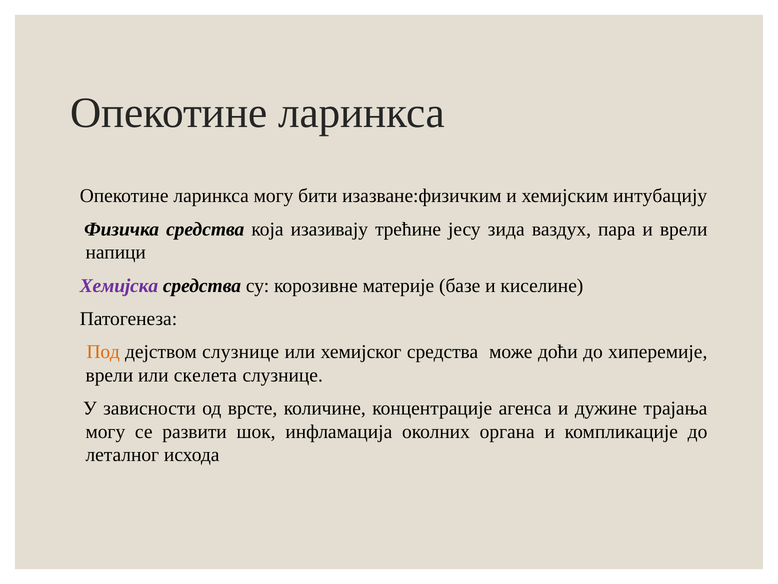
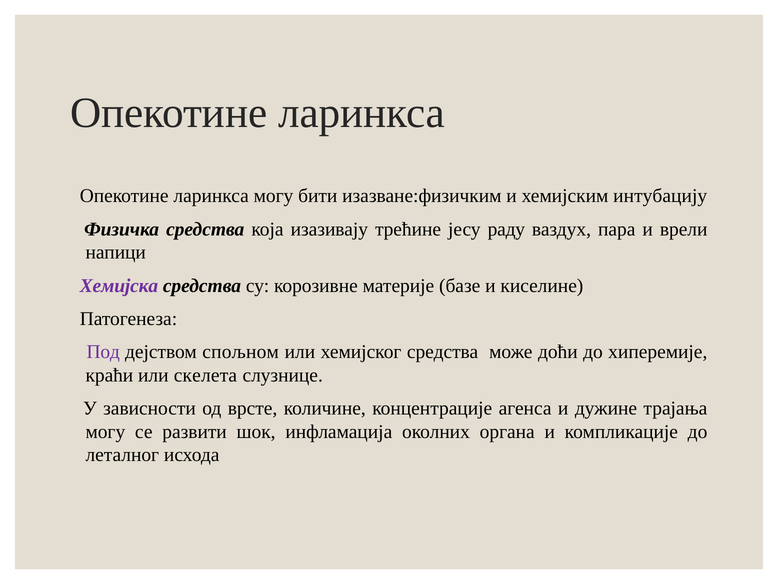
зида: зида -> раду
Под colour: orange -> purple
дејством слузнице: слузнице -> спољном
врели at (109, 375): врели -> краћи
